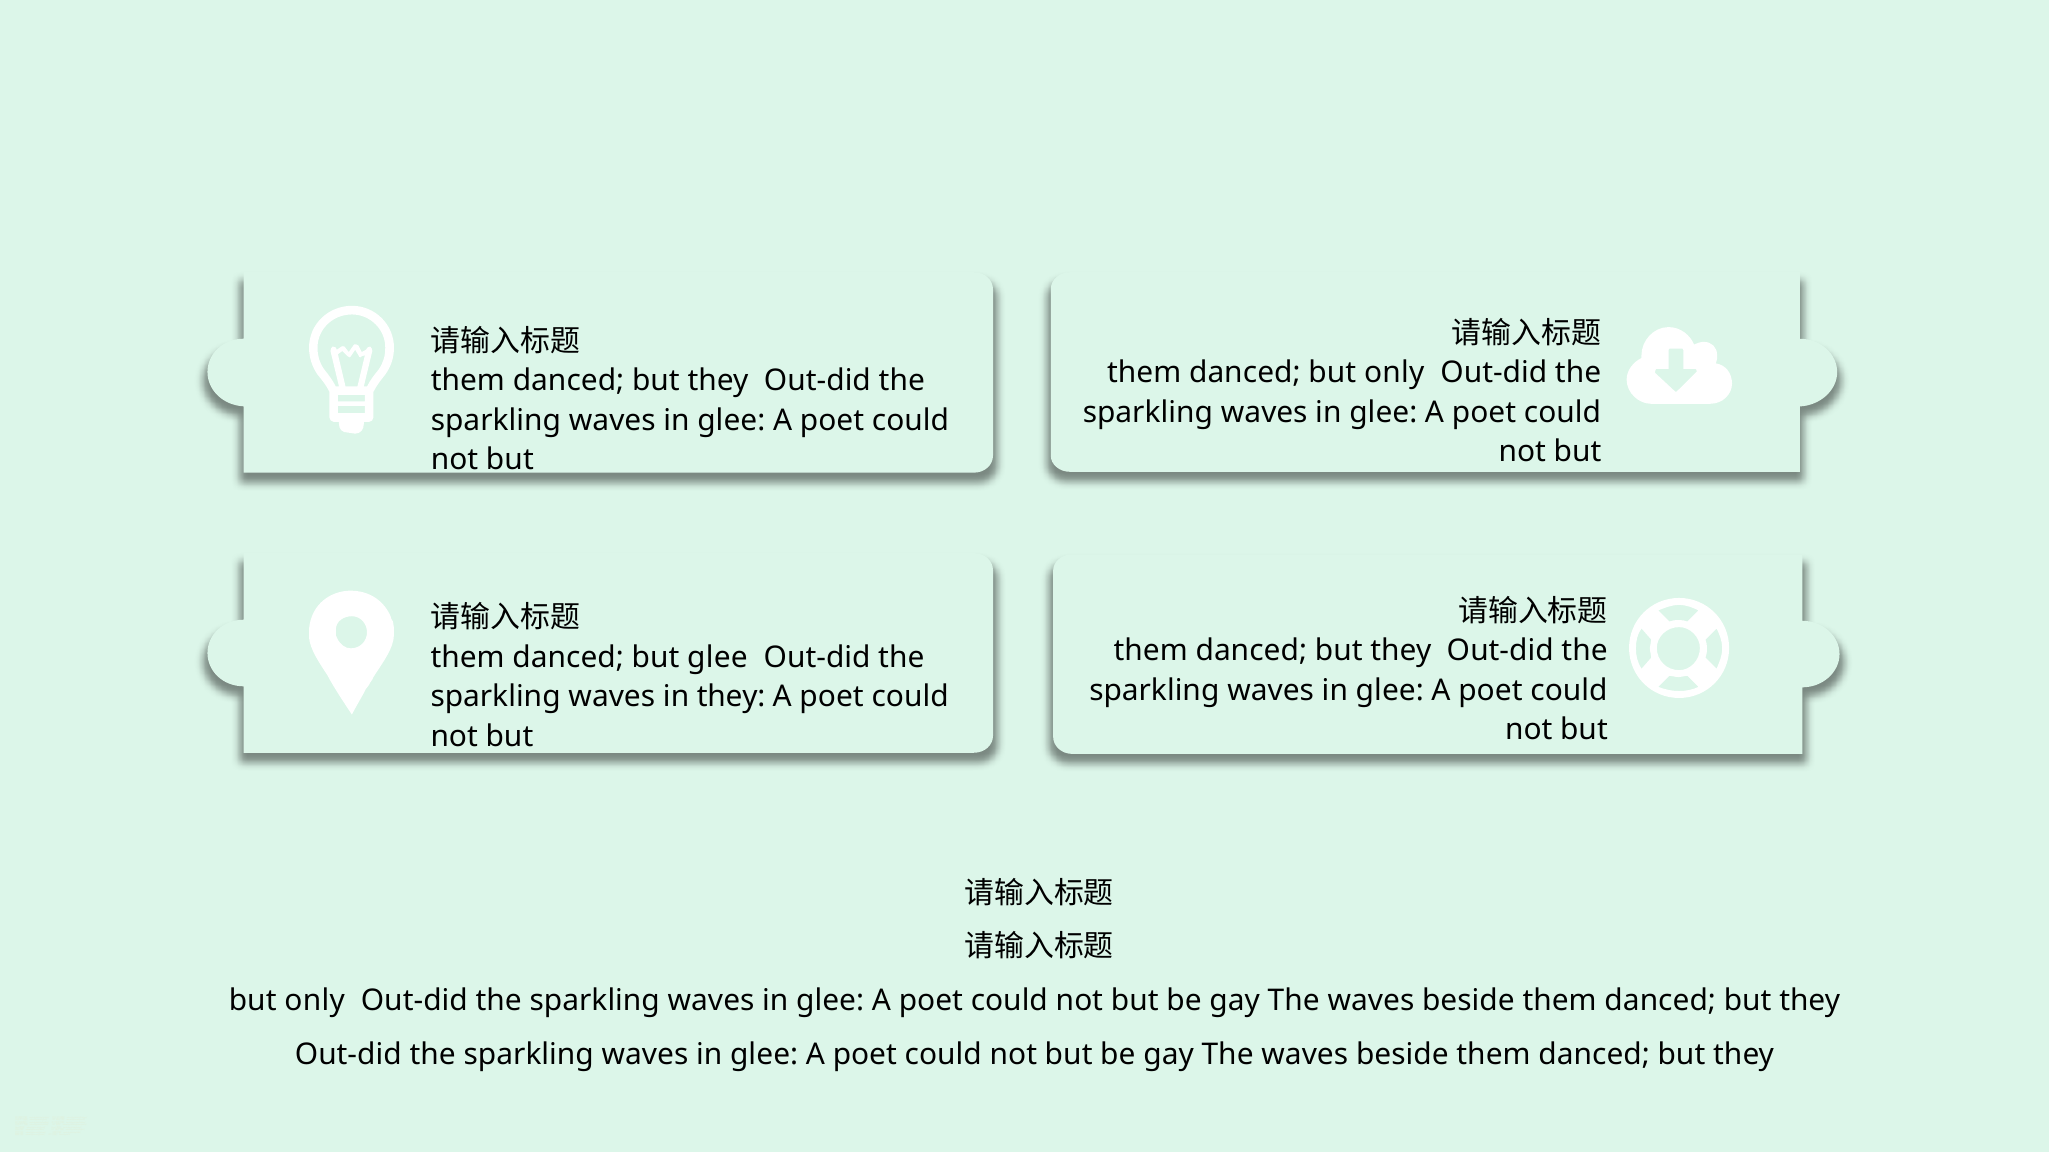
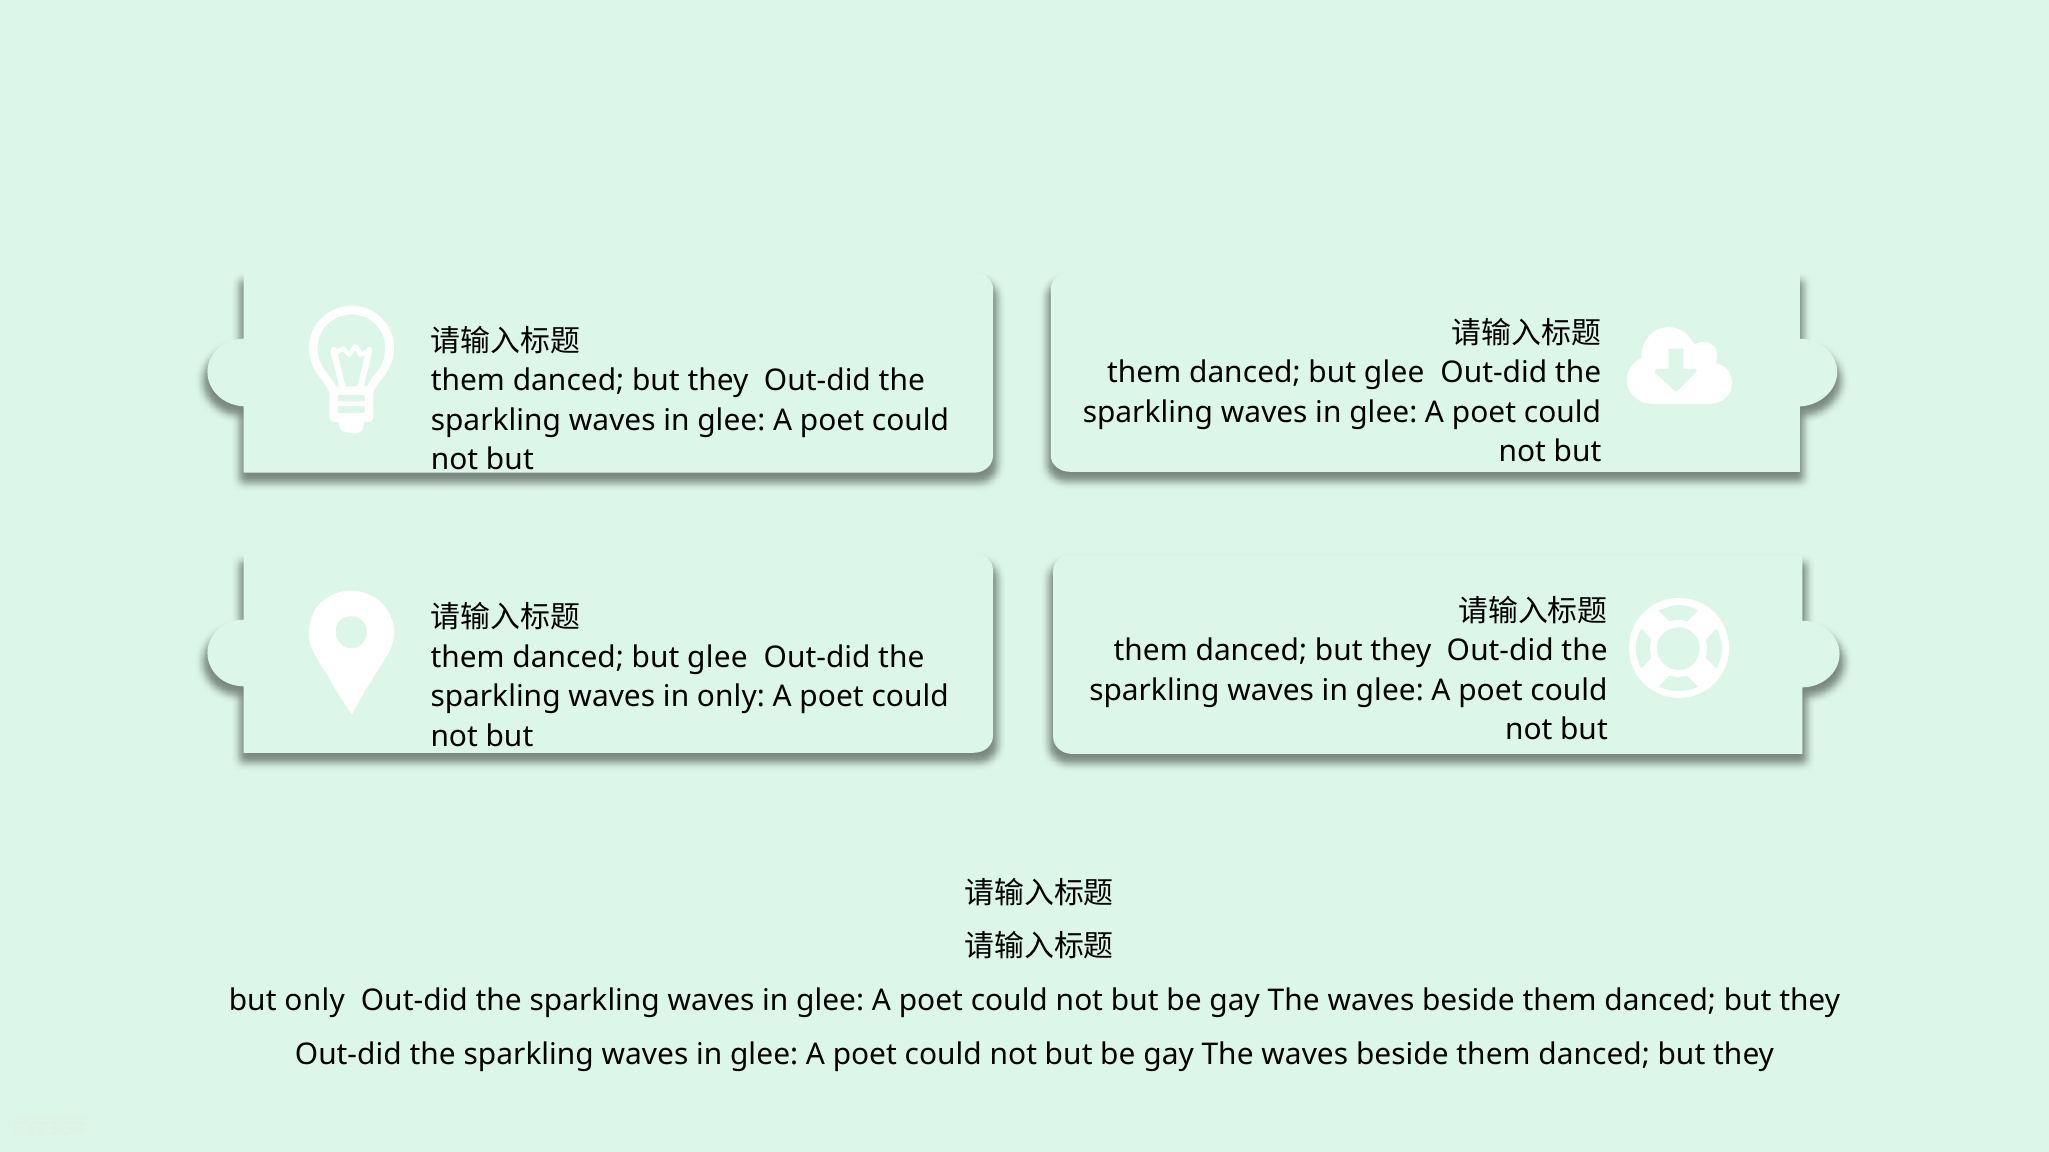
only at (1394, 373): only -> glee
in they: they -> only
